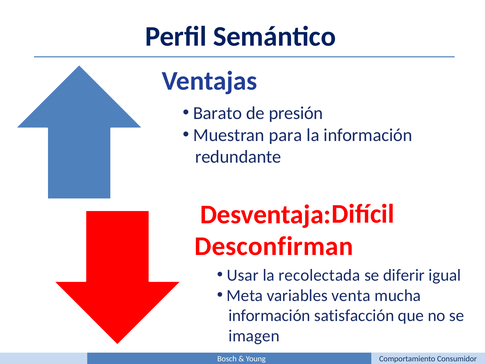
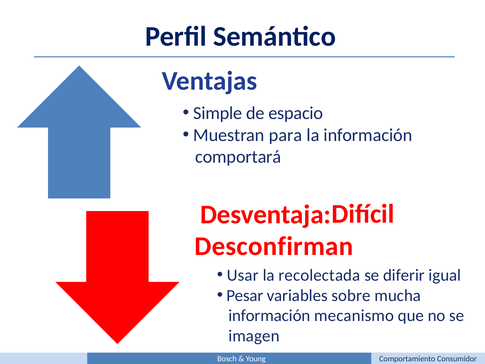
Barato: Barato -> Simple
presión: presión -> espacio
redundante: redundante -> comportará
Meta: Meta -> Pesar
venta: venta -> sobre
satisfacción: satisfacción -> mecanismo
